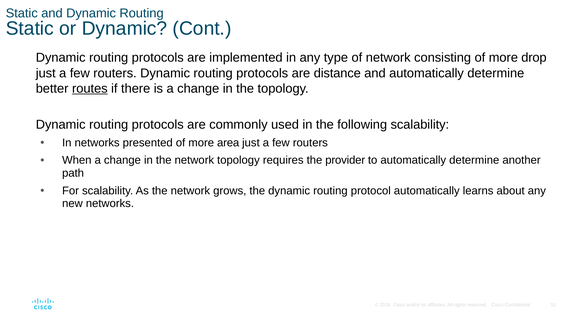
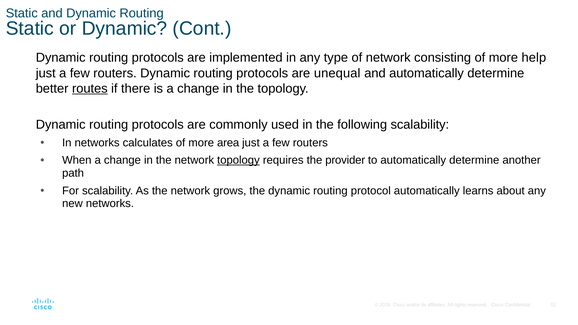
drop: drop -> help
distance: distance -> unequal
presented: presented -> calculates
topology at (238, 160) underline: none -> present
